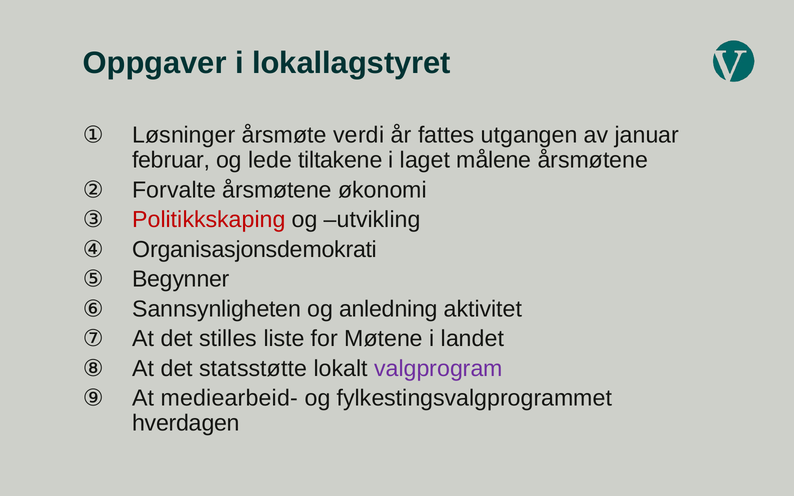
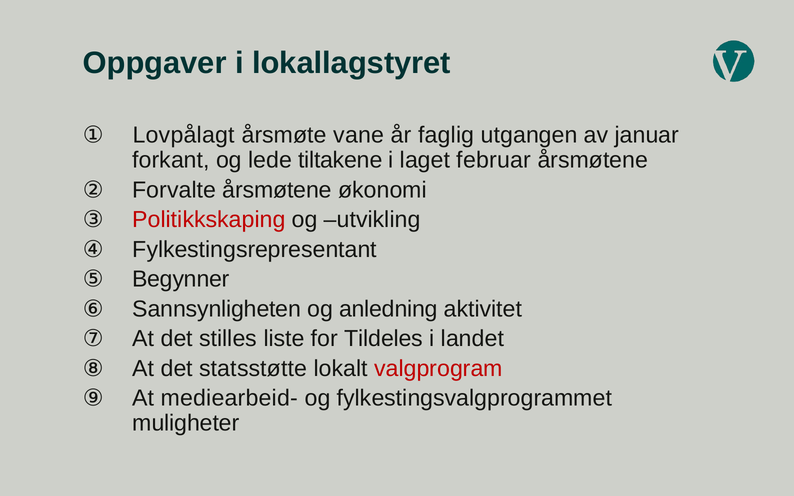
Løsninger: Løsninger -> Lovpålagt
verdi: verdi -> vane
fattes: fattes -> faglig
februar: februar -> forkant
målene: målene -> februar
Organisasjonsdemokrati: Organisasjonsdemokrati -> Fylkestingsrepresentant
Møtene: Møtene -> Tildeles
valgprogram colour: purple -> red
hverdagen: hverdagen -> muligheter
